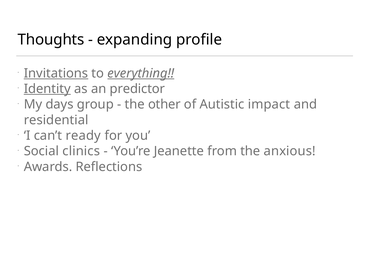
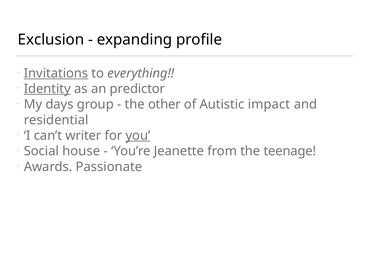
Thoughts: Thoughts -> Exclusion
everything underline: present -> none
ready: ready -> writer
you underline: none -> present
clinics: clinics -> house
anxious: anxious -> teenage
Reflections: Reflections -> Passionate
